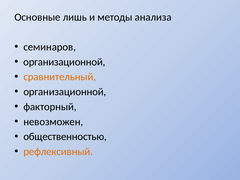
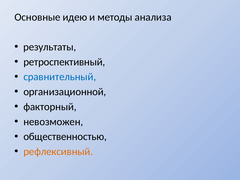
лишь: лишь -> идею
семинаров: семинаров -> результаты
организационной at (64, 62): организационной -> ретроспективный
сравнительный colour: orange -> blue
